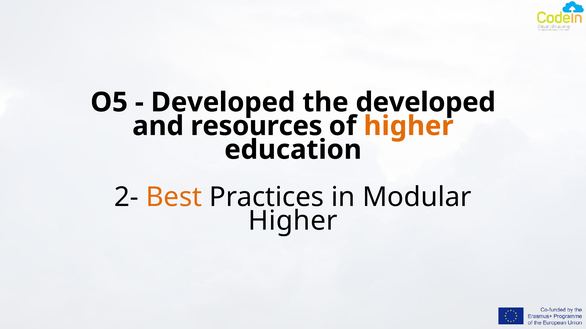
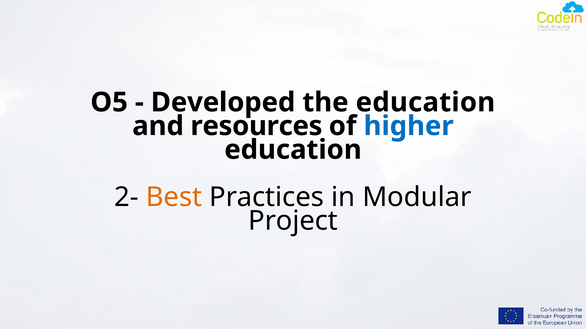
the developed: developed -> education
higher at (409, 126) colour: orange -> blue
Higher at (293, 221): Higher -> Project
